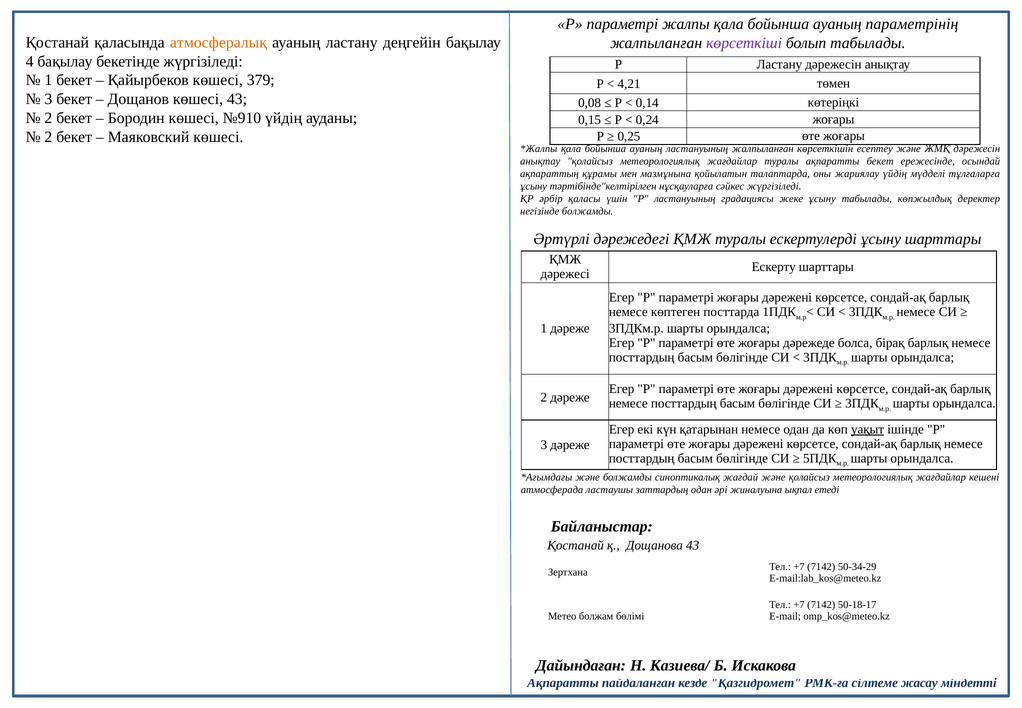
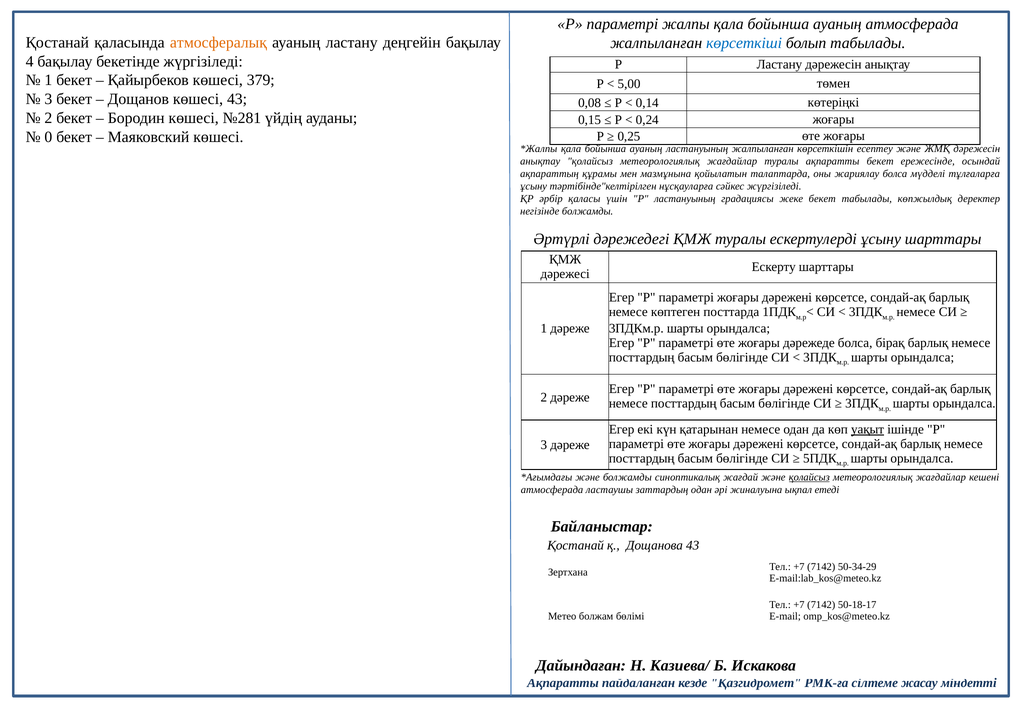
ауаның параметрінің: параметрінің -> атмосферада
көрсеткіші colour: purple -> blue
4,21: 4,21 -> 5,00
№910: №910 -> №281
2 at (48, 137): 2 -> 0
жариялау үйдің: үйдің -> болса
жеке ұсыну: ұсыну -> бекет
қолайсыз at (809, 477) underline: none -> present
